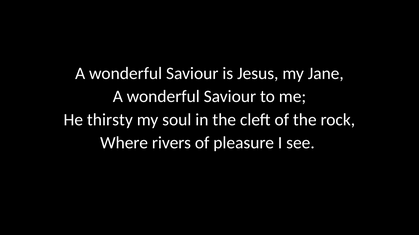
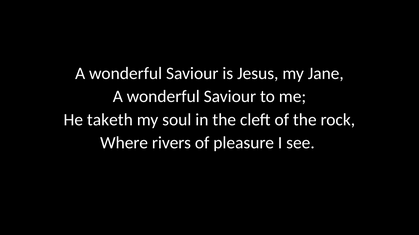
thirsty: thirsty -> taketh
